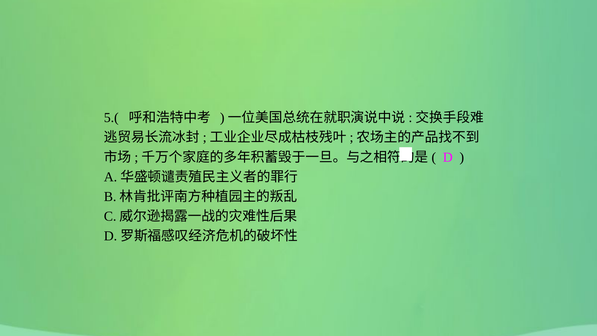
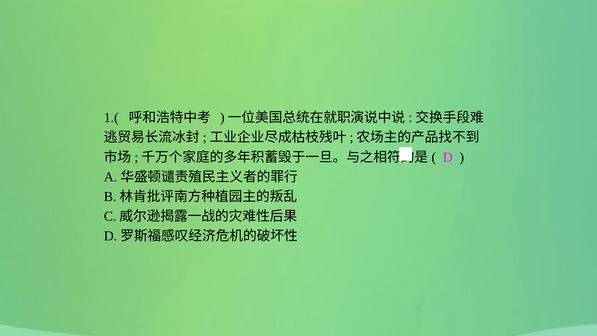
5.(: 5.( -> 1.(
